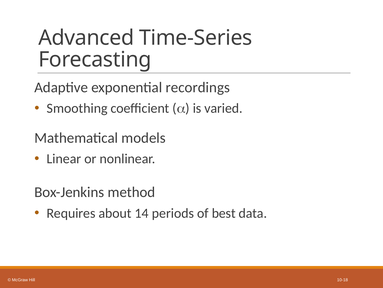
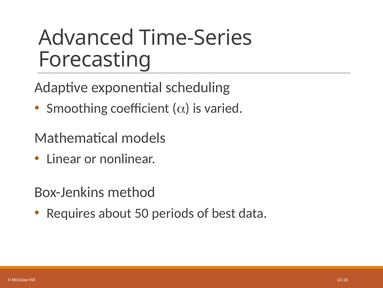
recordings: recordings -> scheduling
14: 14 -> 50
